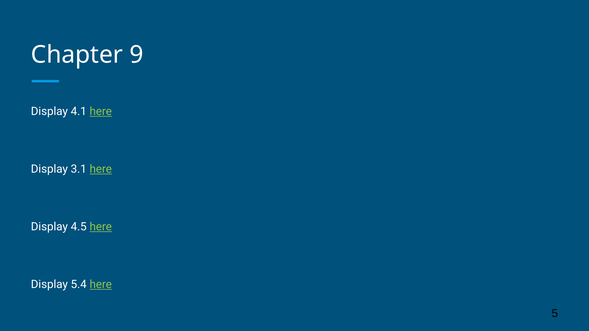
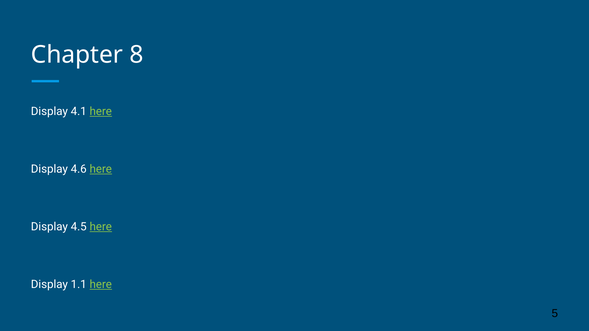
9: 9 -> 8
3.1: 3.1 -> 4.6
5.4: 5.4 -> 1.1
